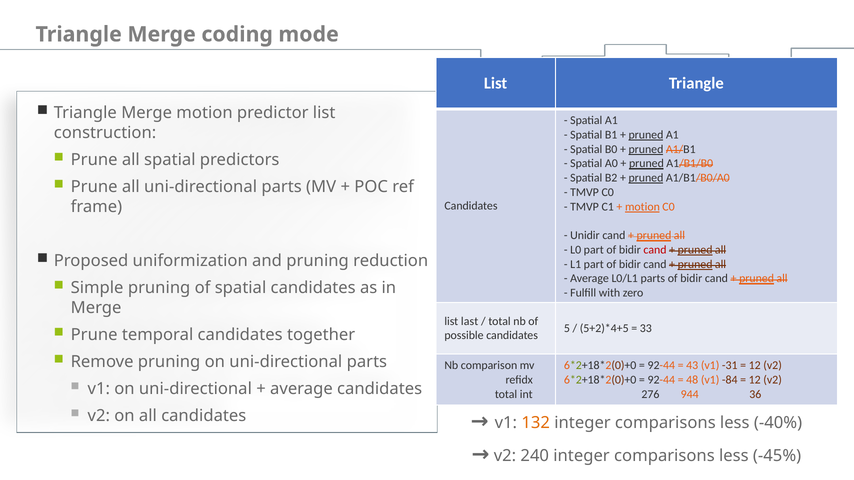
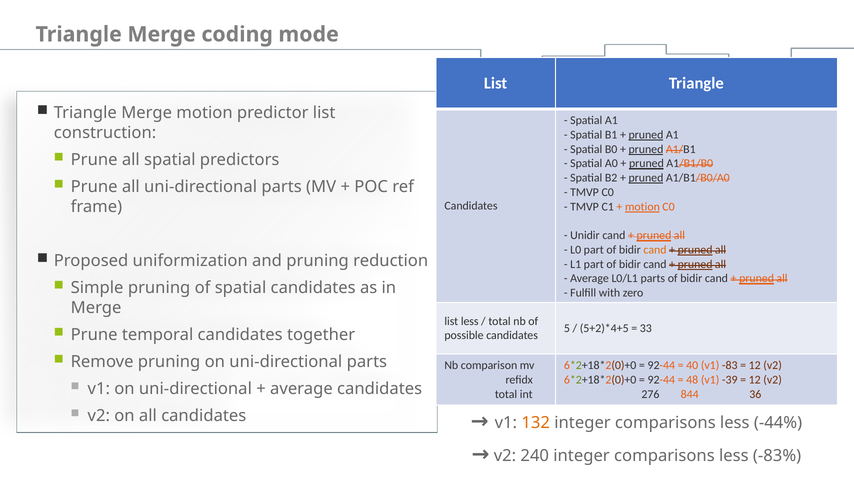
cand at (655, 250) colour: red -> orange
list last: last -> less
43: 43 -> 40
-31: -31 -> -83
-84: -84 -> -39
944: 944 -> 844
-40%: -40% -> -44%
-45%: -45% -> -83%
